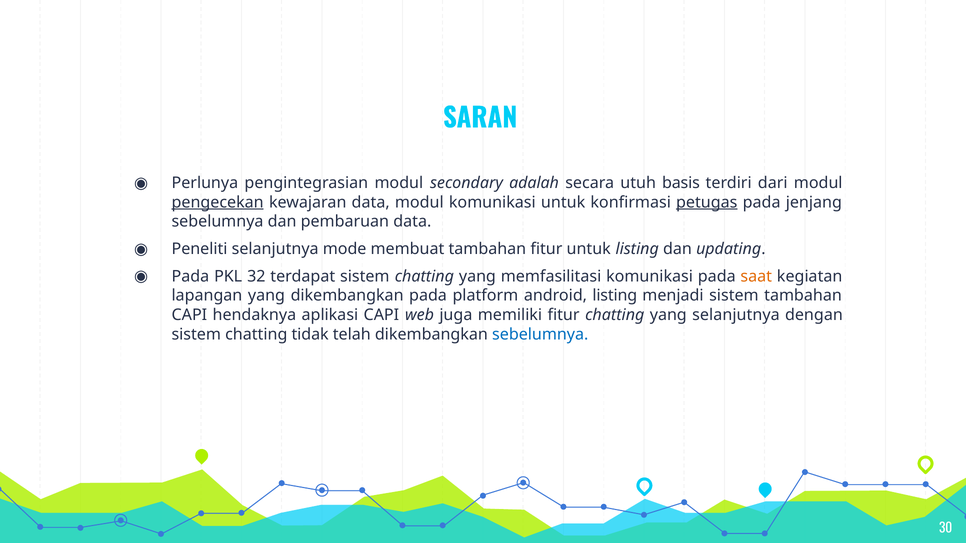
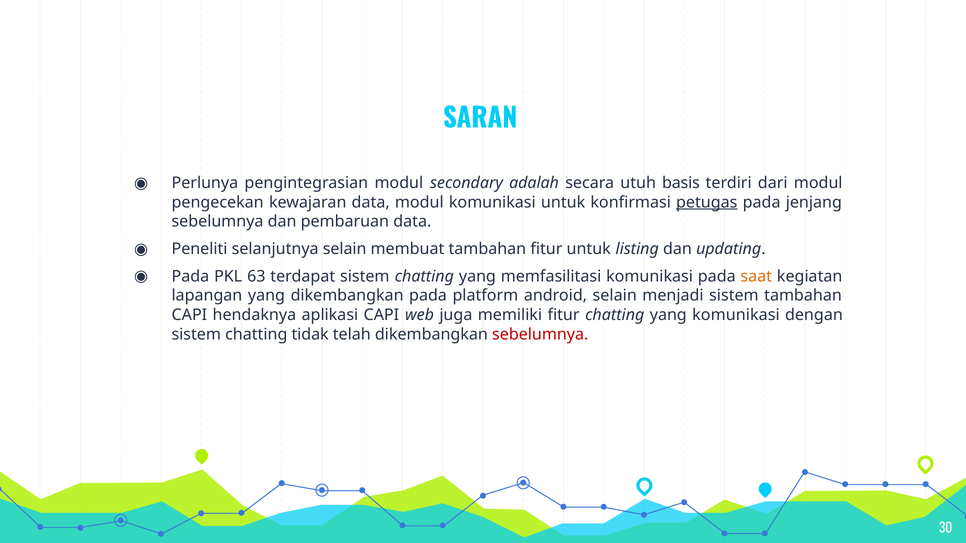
pengecekan underline: present -> none
selanjutnya mode: mode -> selain
32: 32 -> 63
android listing: listing -> selain
yang selanjutnya: selanjutnya -> komunikasi
sebelumnya at (540, 335) colour: blue -> red
